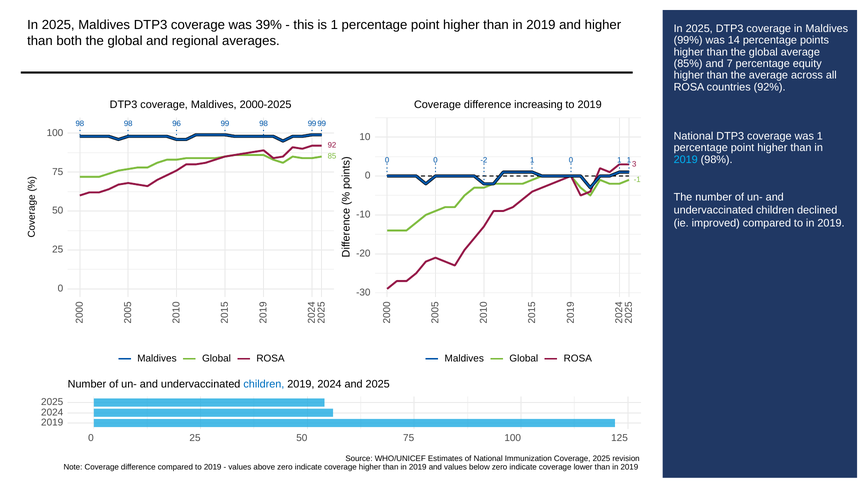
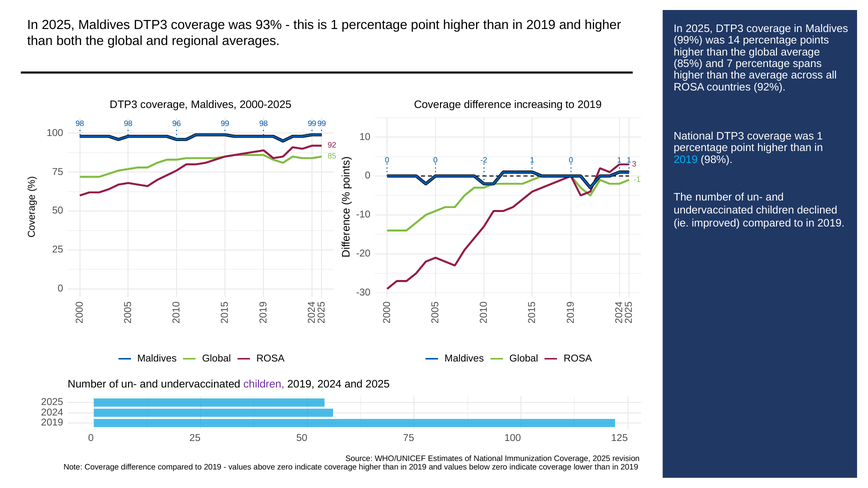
39%: 39% -> 93%
equity: equity -> spans
children at (264, 384) colour: blue -> purple
